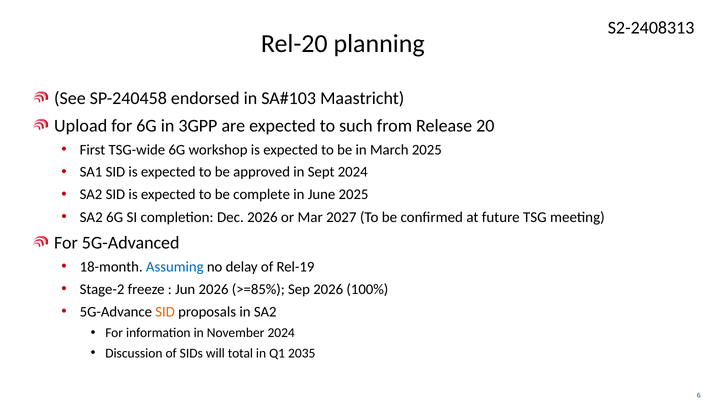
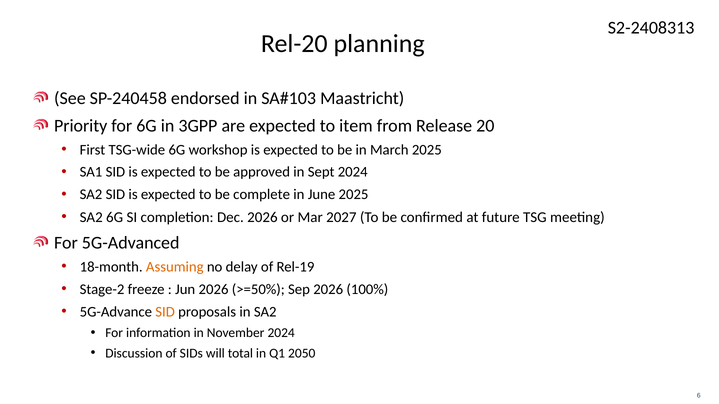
Upload: Upload -> Priority
such: such -> item
Assuming colour: blue -> orange
>=85%: >=85% -> >=50%
2035: 2035 -> 2050
